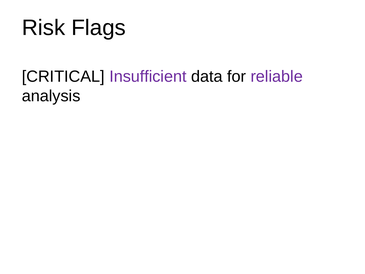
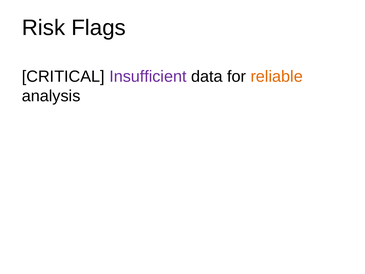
reliable colour: purple -> orange
